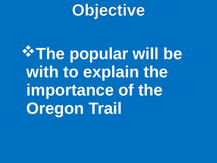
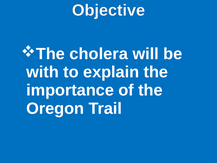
popular: popular -> cholera
